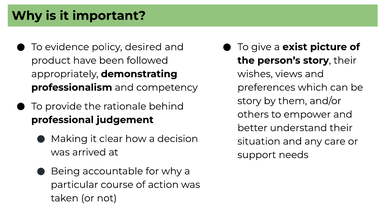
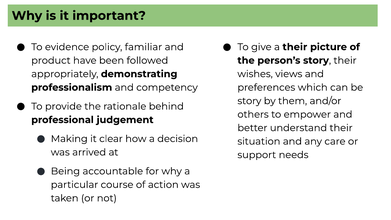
desired: desired -> familiar
a exist: exist -> their
